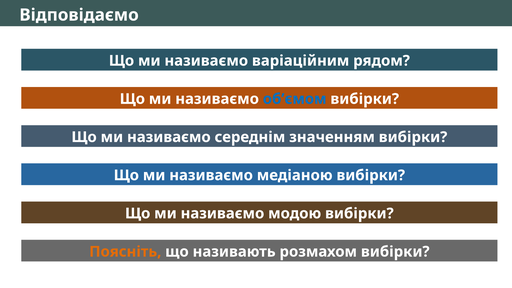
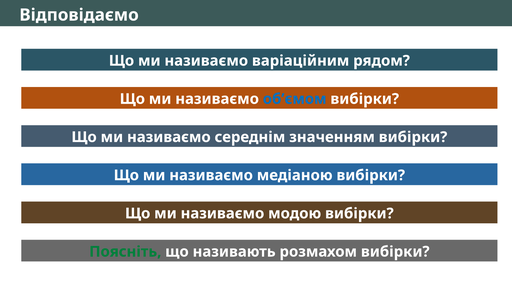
Поясніть colour: orange -> green
